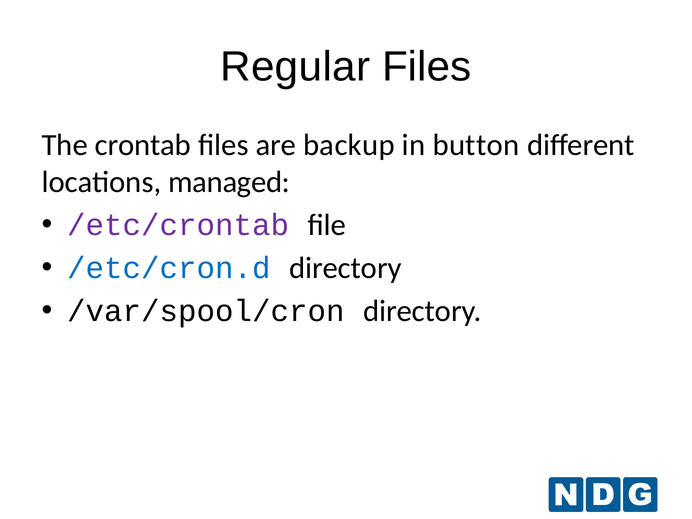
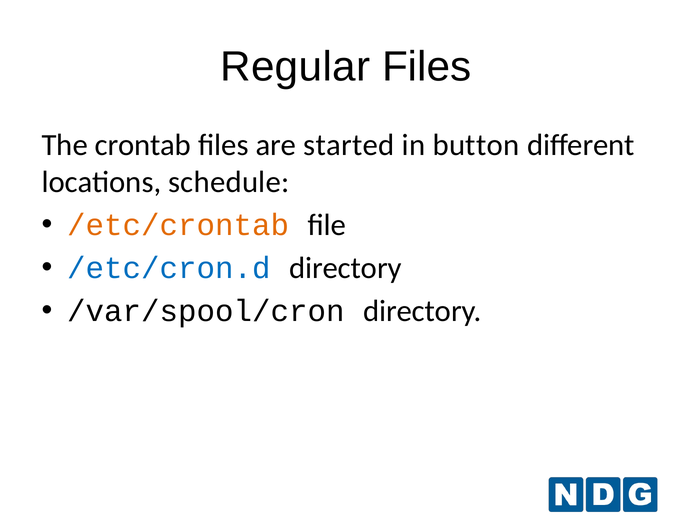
backup: backup -> started
managed: managed -> schedule
/etc/crontab colour: purple -> orange
